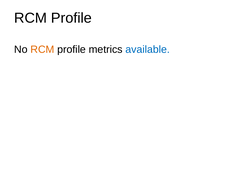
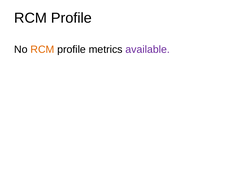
available colour: blue -> purple
